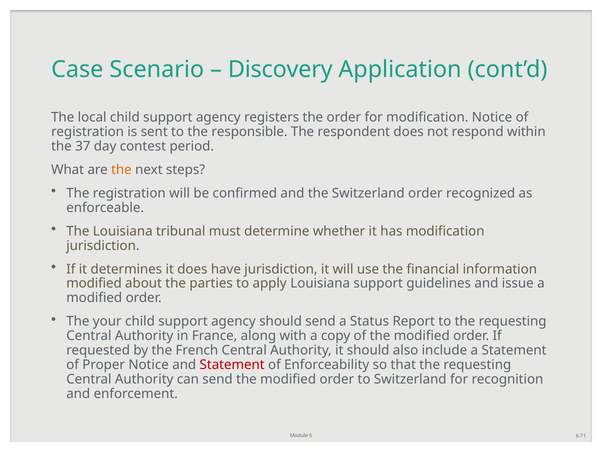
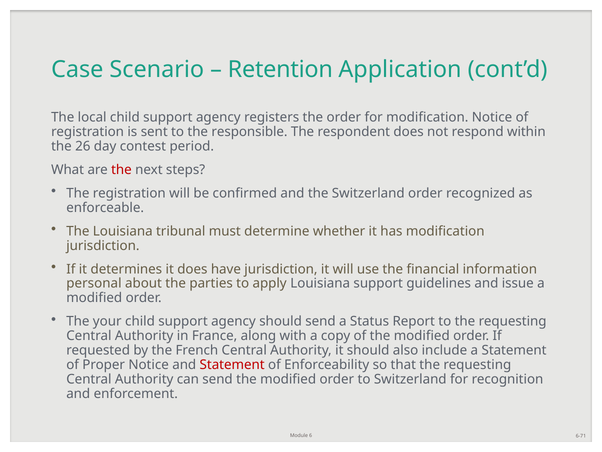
Discovery: Discovery -> Retention
37: 37 -> 26
the at (121, 170) colour: orange -> red
modified at (94, 283): modified -> personal
